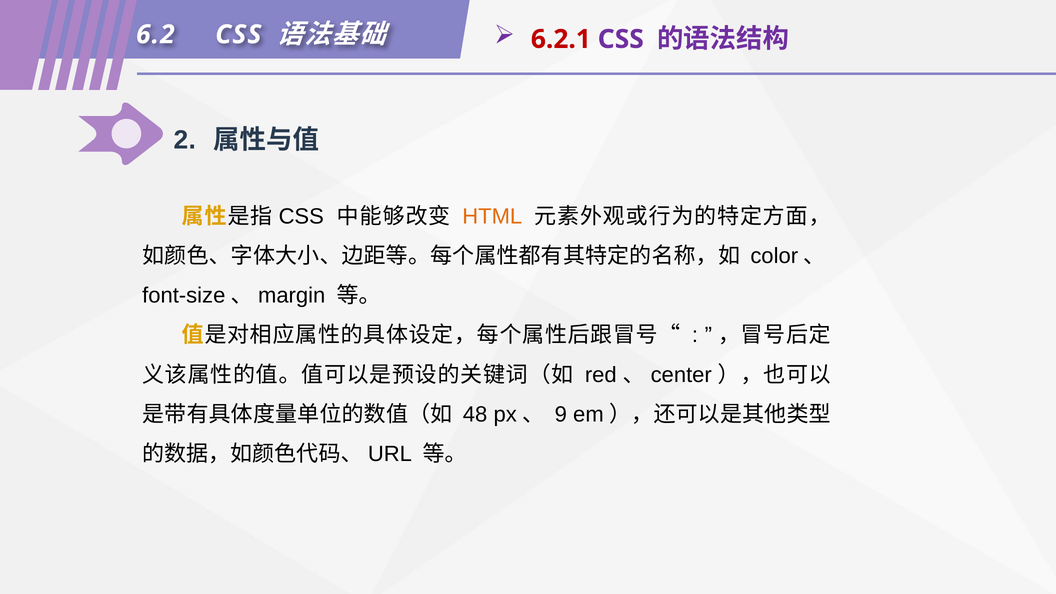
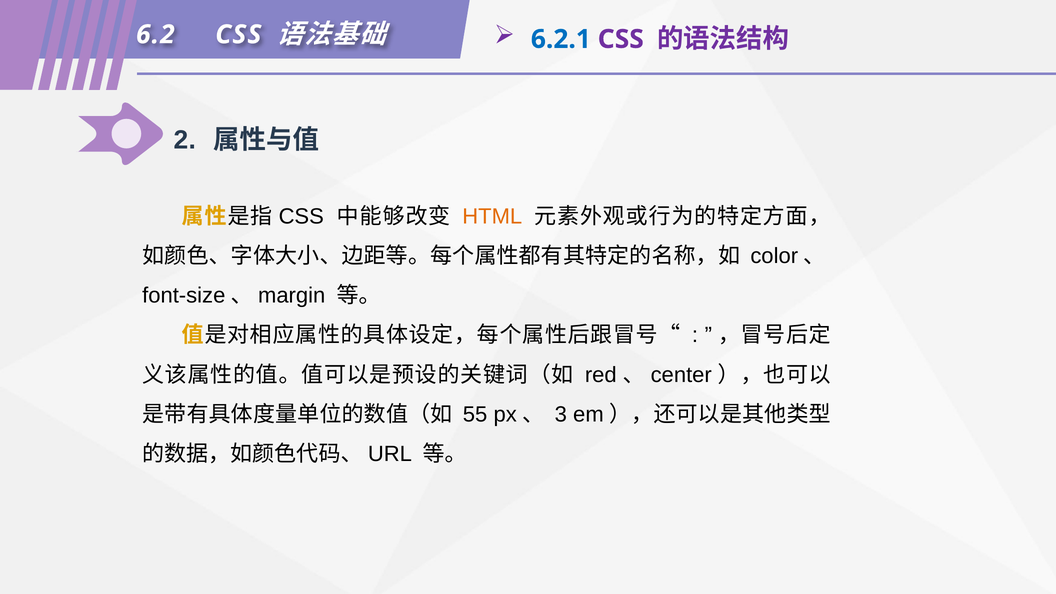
6.2.1 colour: red -> blue
48: 48 -> 55
9: 9 -> 3
